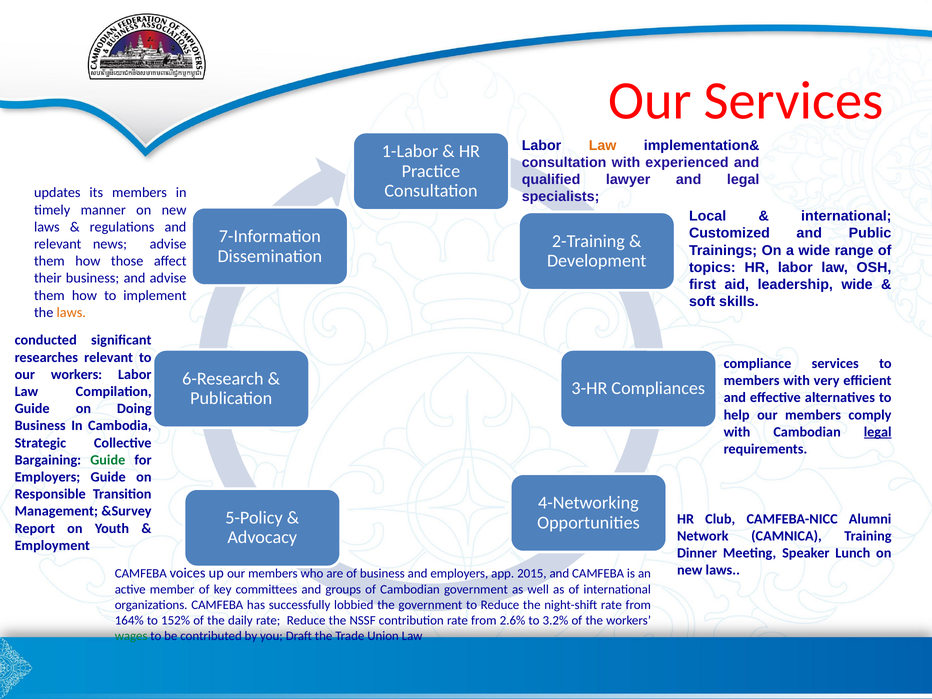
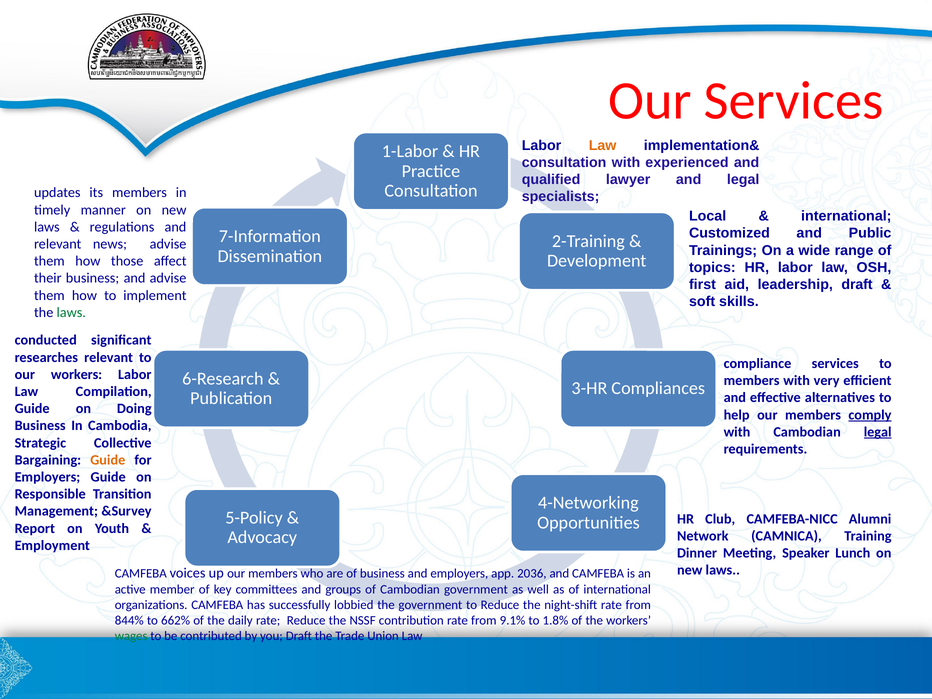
leadership wide: wide -> draft
laws at (71, 312) colour: orange -> green
comply underline: none -> present
Guide at (108, 460) colour: green -> orange
2015: 2015 -> 2036
164%: 164% -> 844%
152%: 152% -> 662%
2.6%: 2.6% -> 9.1%
3.2%: 3.2% -> 1.8%
